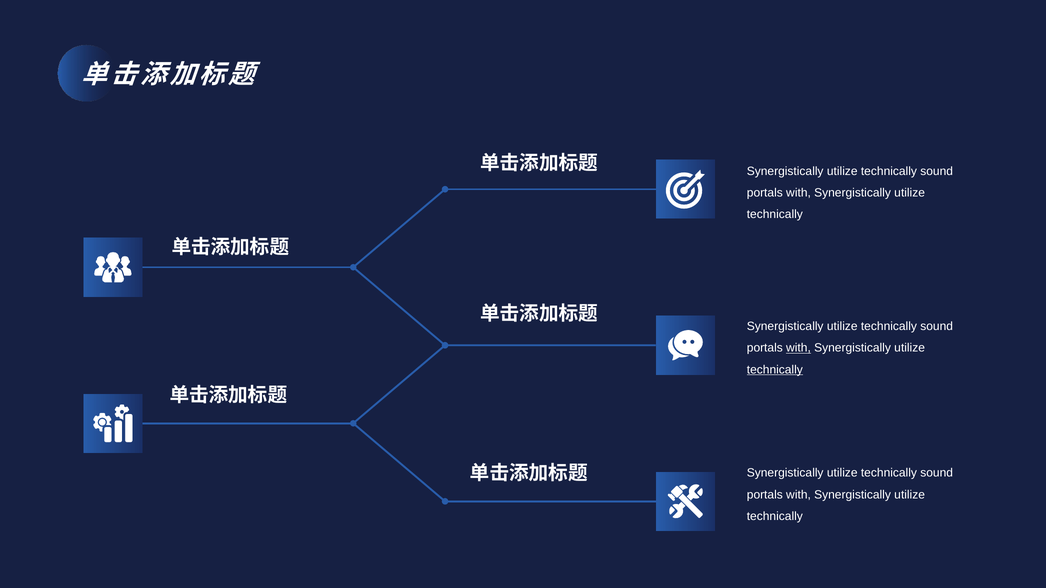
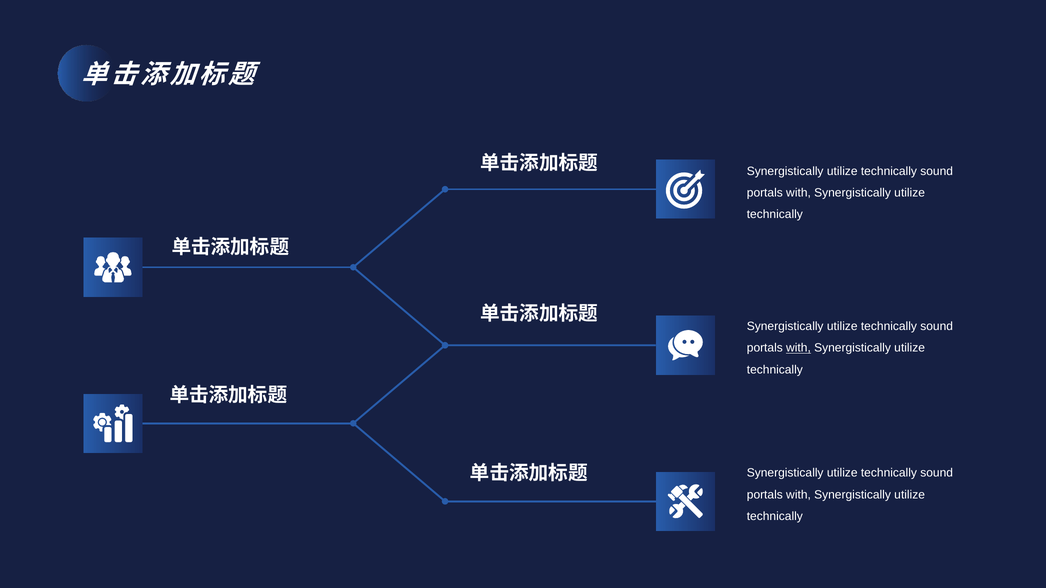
technically at (775, 370) underline: present -> none
